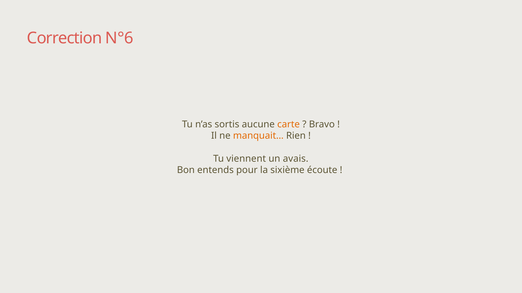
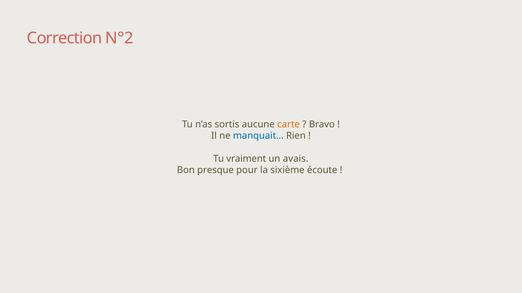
N°6: N°6 -> N°2
manquait… colour: orange -> blue
viennent: viennent -> vraiment
entends: entends -> presque
